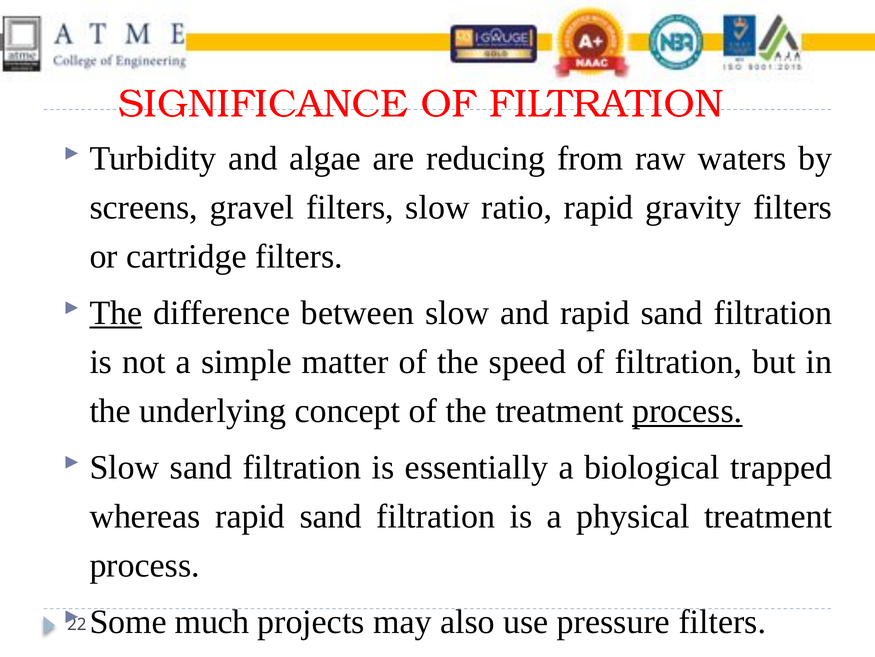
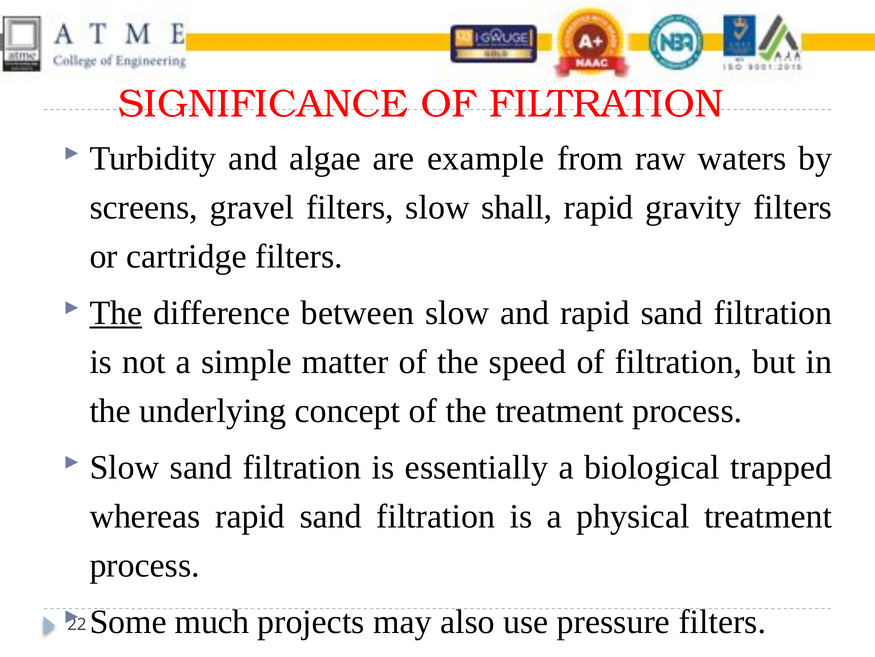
reducing: reducing -> example
ratio: ratio -> shall
process at (687, 411) underline: present -> none
